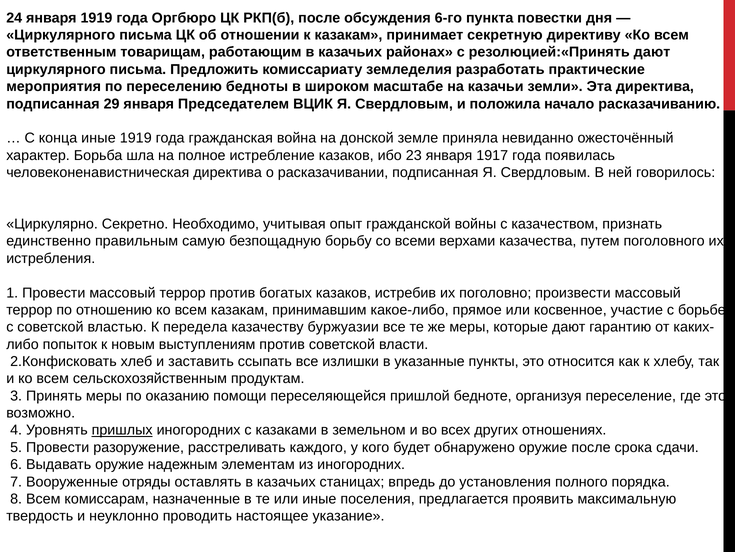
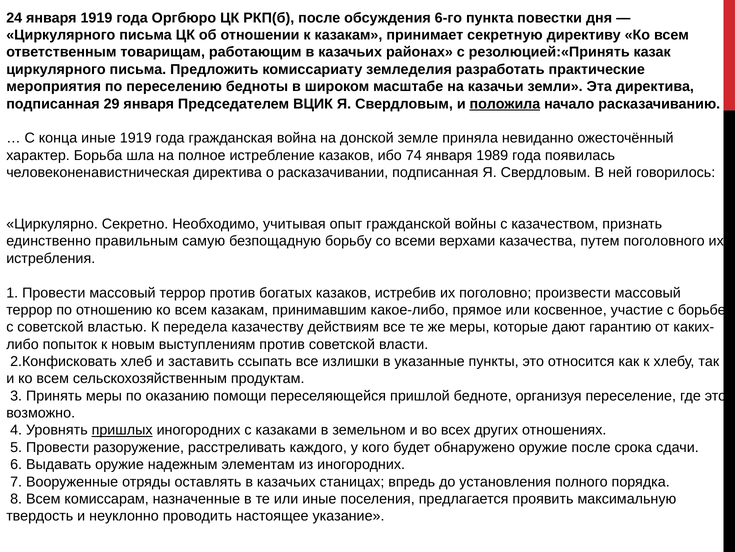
резолюцией:«Принять дают: дают -> казак
положила underline: none -> present
23: 23 -> 74
1917: 1917 -> 1989
буржуазии: буржуазии -> действиям
